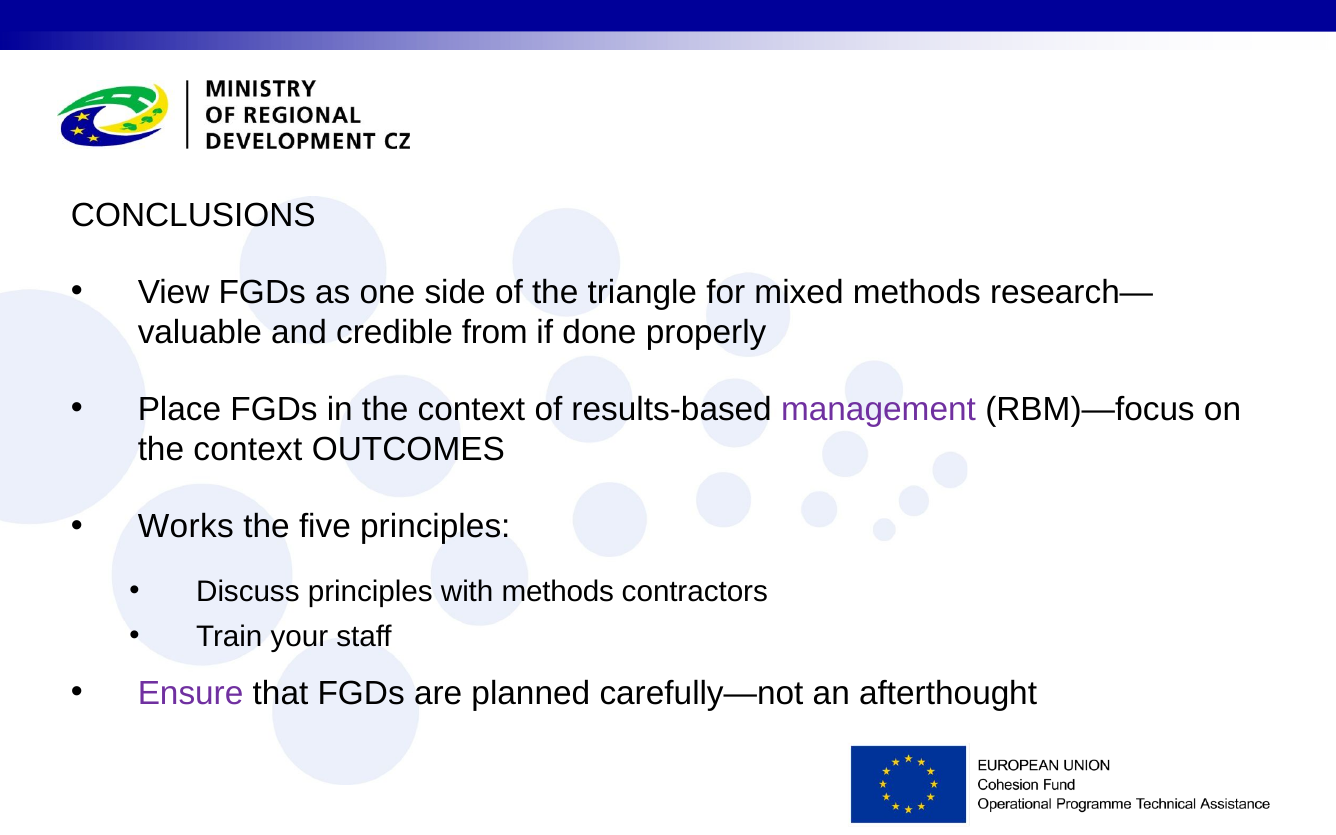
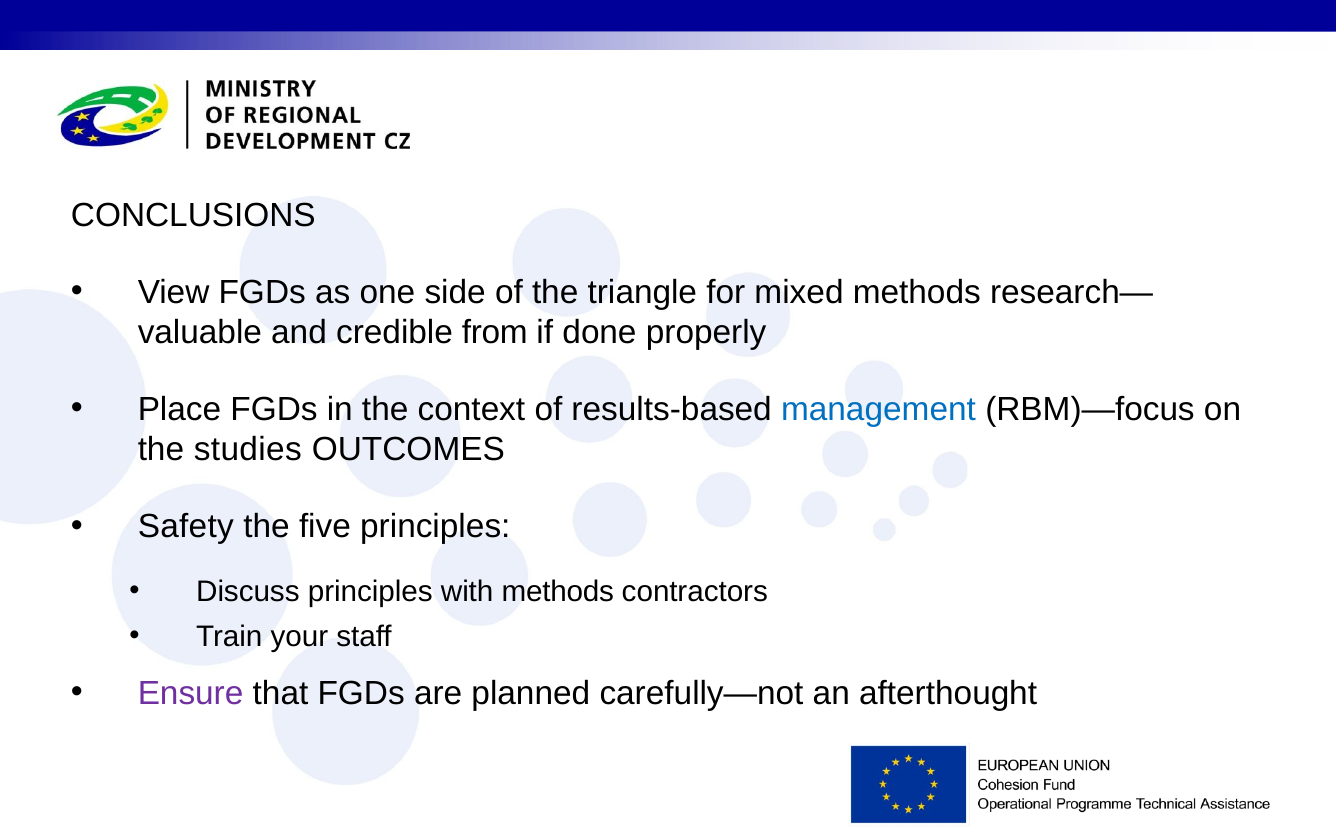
management colour: purple -> blue
context at (248, 450): context -> studies
Works: Works -> Safety
